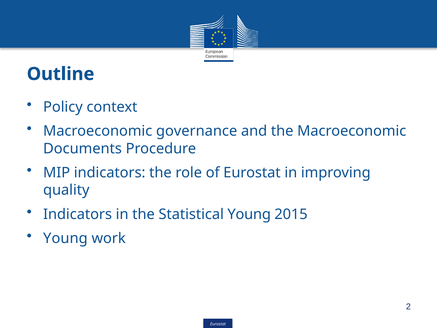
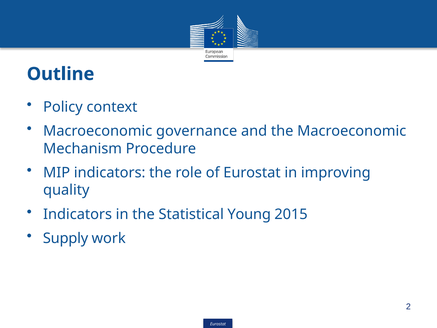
Documents: Documents -> Mechanism
Young at (65, 238): Young -> Supply
